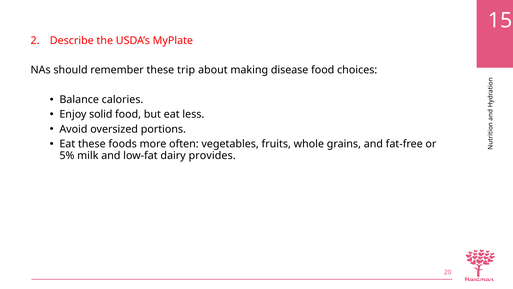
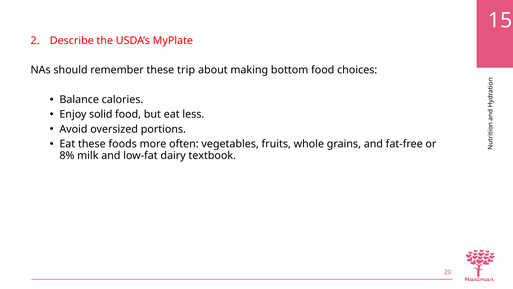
disease: disease -> bottom
5%: 5% -> 8%
provides: provides -> textbook
